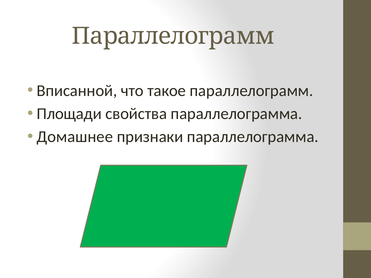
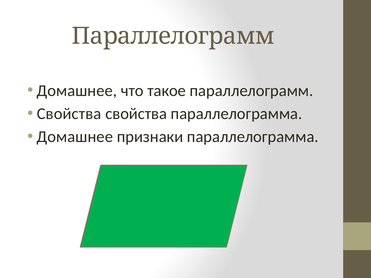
Вписанной at (77, 91): Вписанной -> Домашнее
Площади at (69, 114): Площади -> Свойства
